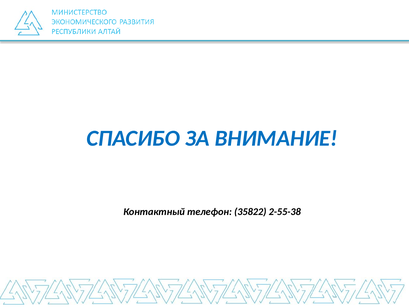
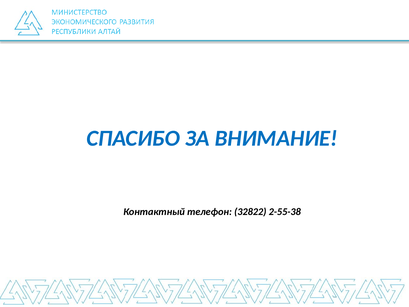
35822: 35822 -> 32822
